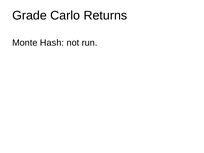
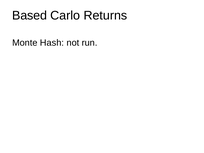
Grade: Grade -> Based
